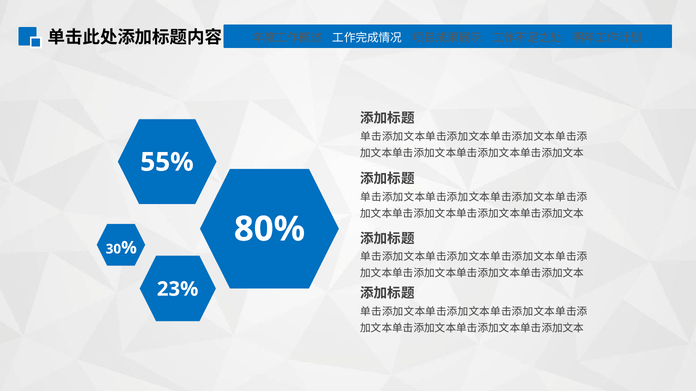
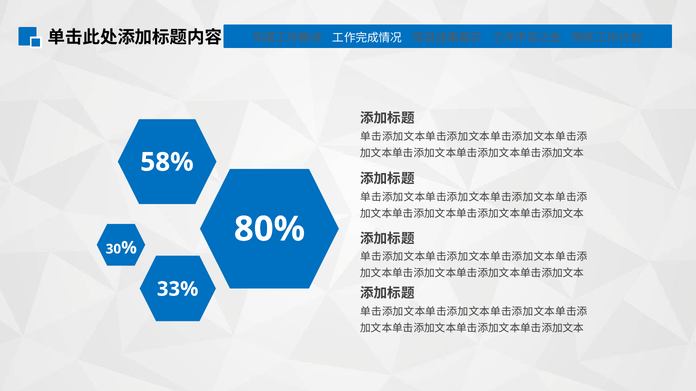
55%: 55% -> 58%
23%: 23% -> 33%
